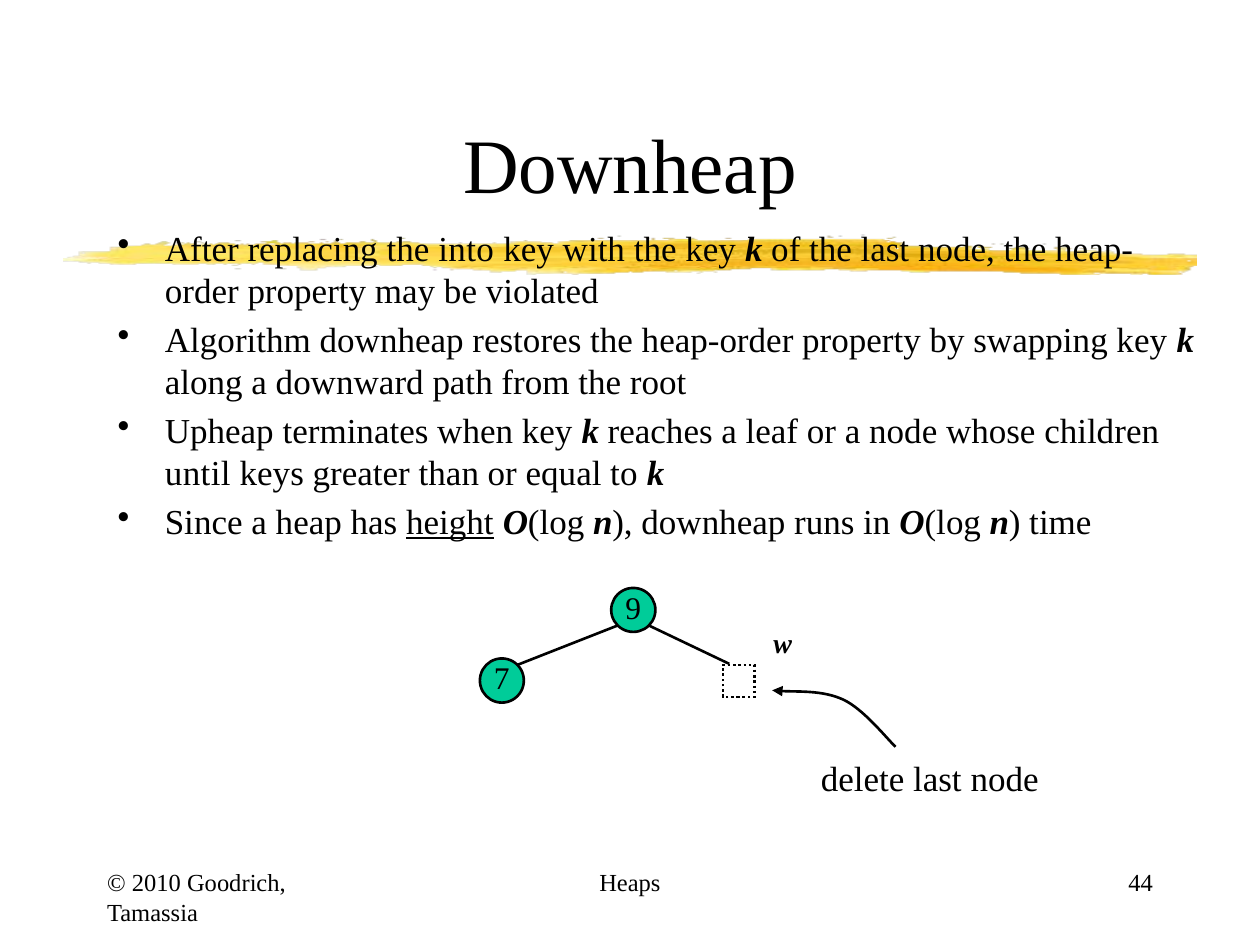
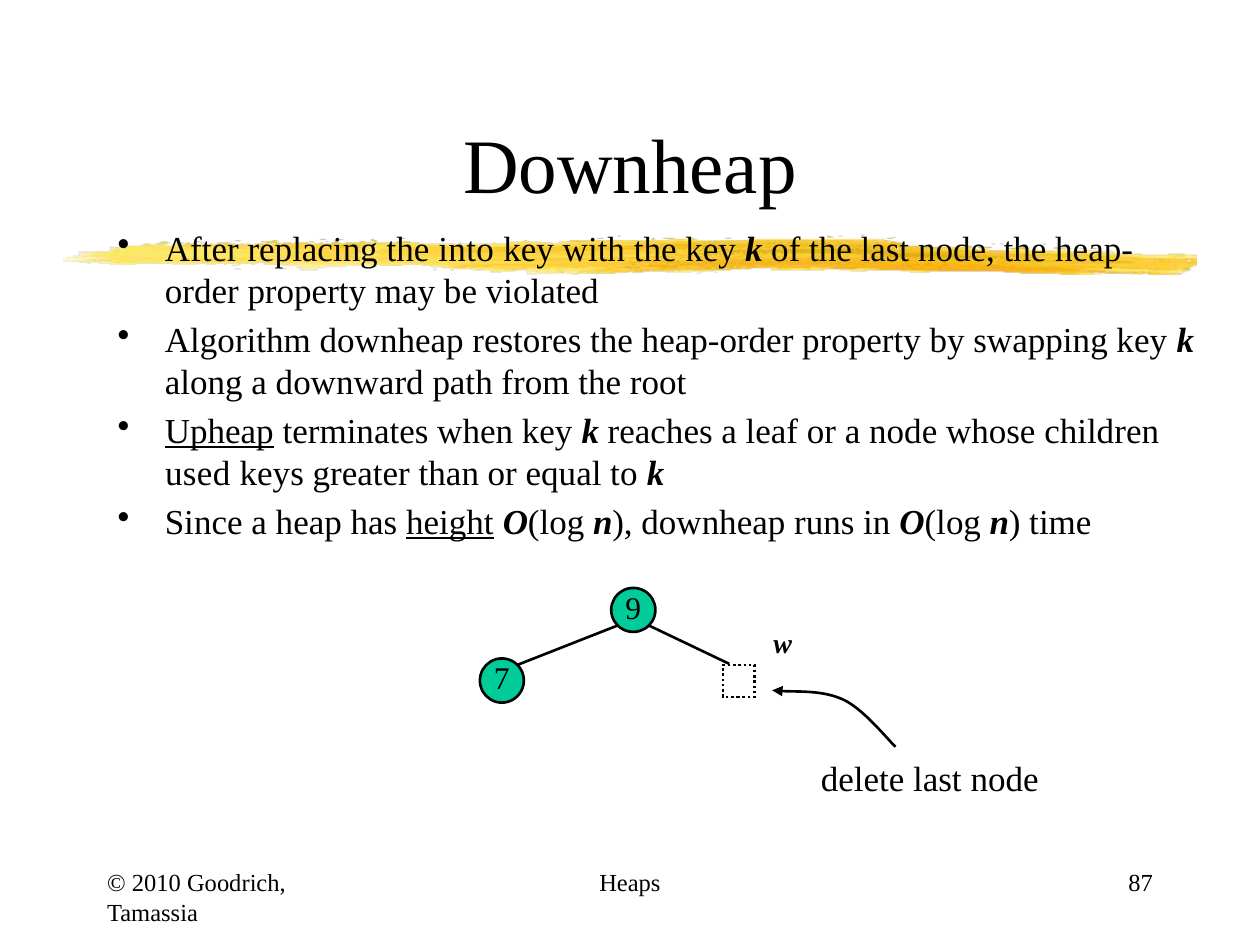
Upheap underline: none -> present
until: until -> used
44: 44 -> 87
